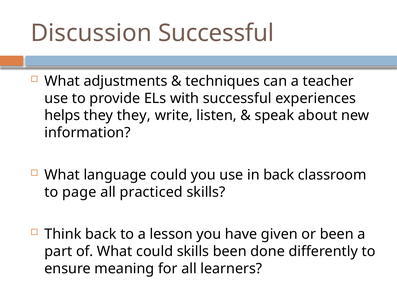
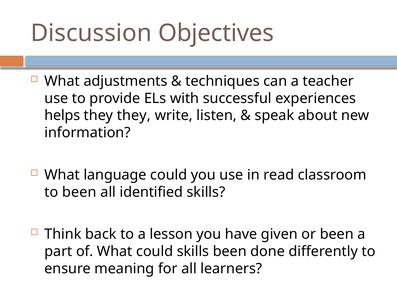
Discussion Successful: Successful -> Objectives
in back: back -> read
to page: page -> been
practiced: practiced -> identified
